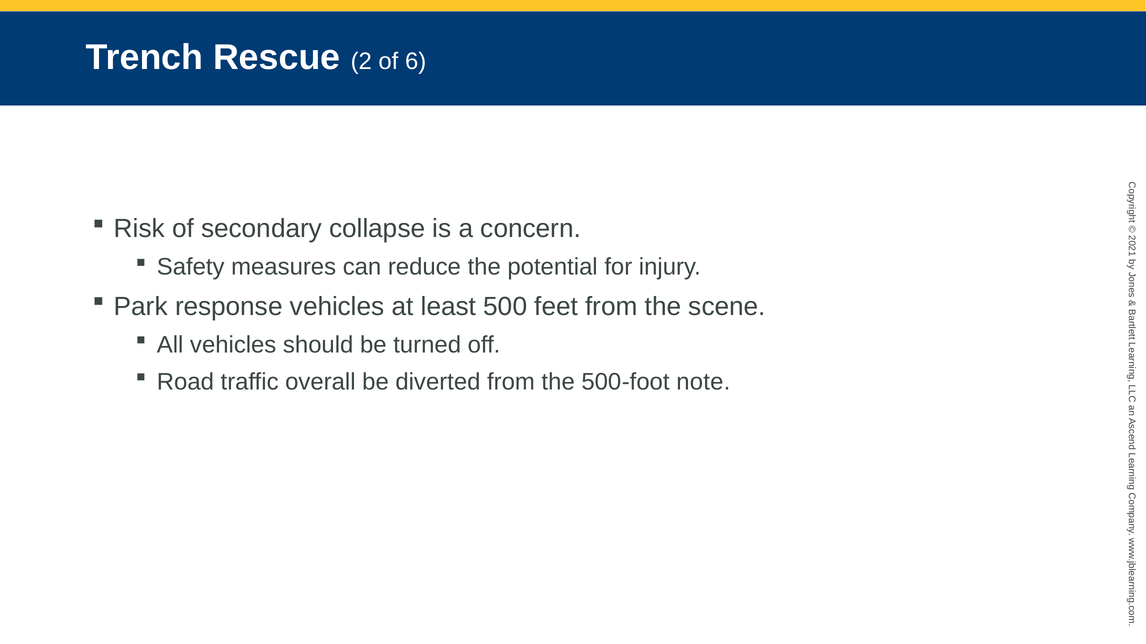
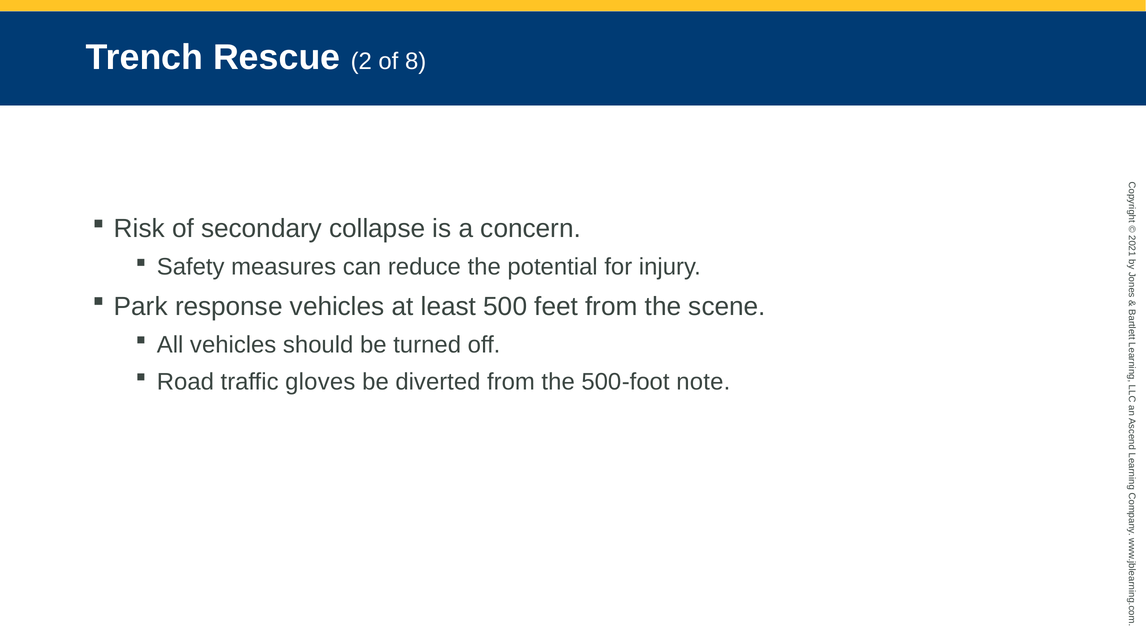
6: 6 -> 8
overall: overall -> gloves
